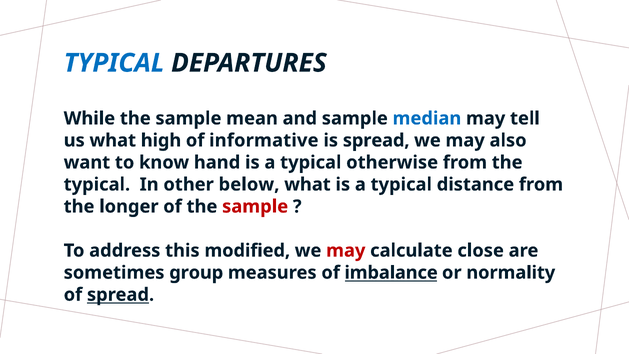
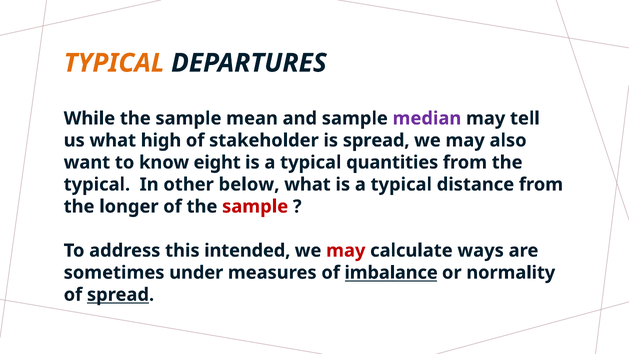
TYPICAL at (114, 63) colour: blue -> orange
median colour: blue -> purple
informative: informative -> stakeholder
hand: hand -> eight
otherwise: otherwise -> quantities
modified: modified -> intended
close: close -> ways
group: group -> under
